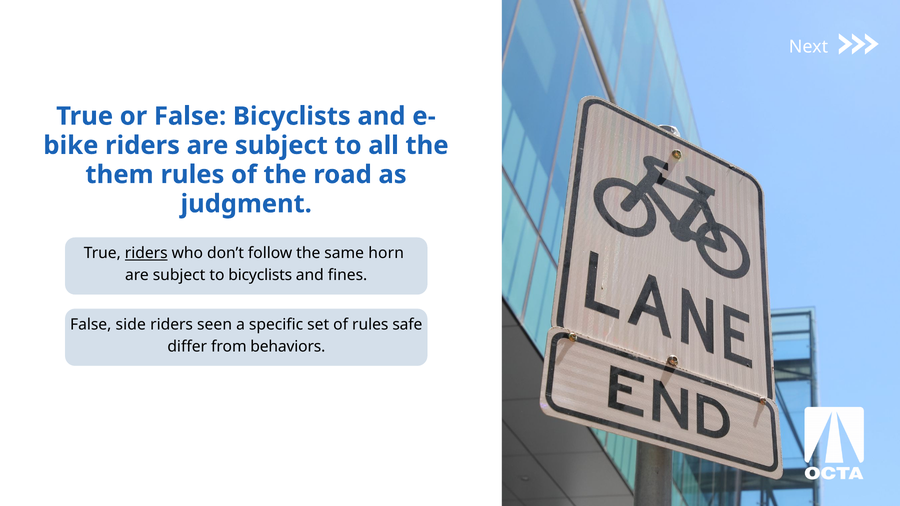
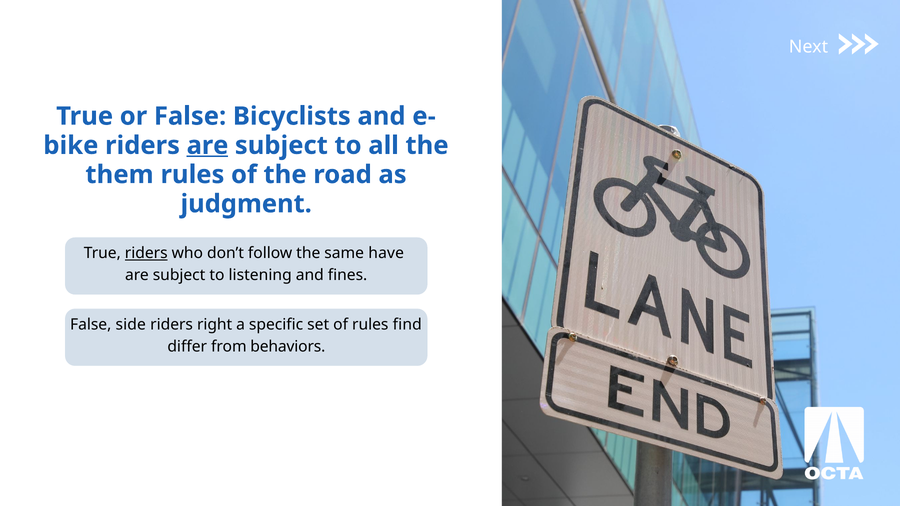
are at (207, 146) underline: none -> present
horn: horn -> have
to bicyclists: bicyclists -> listening
seen: seen -> right
safe: safe -> find
